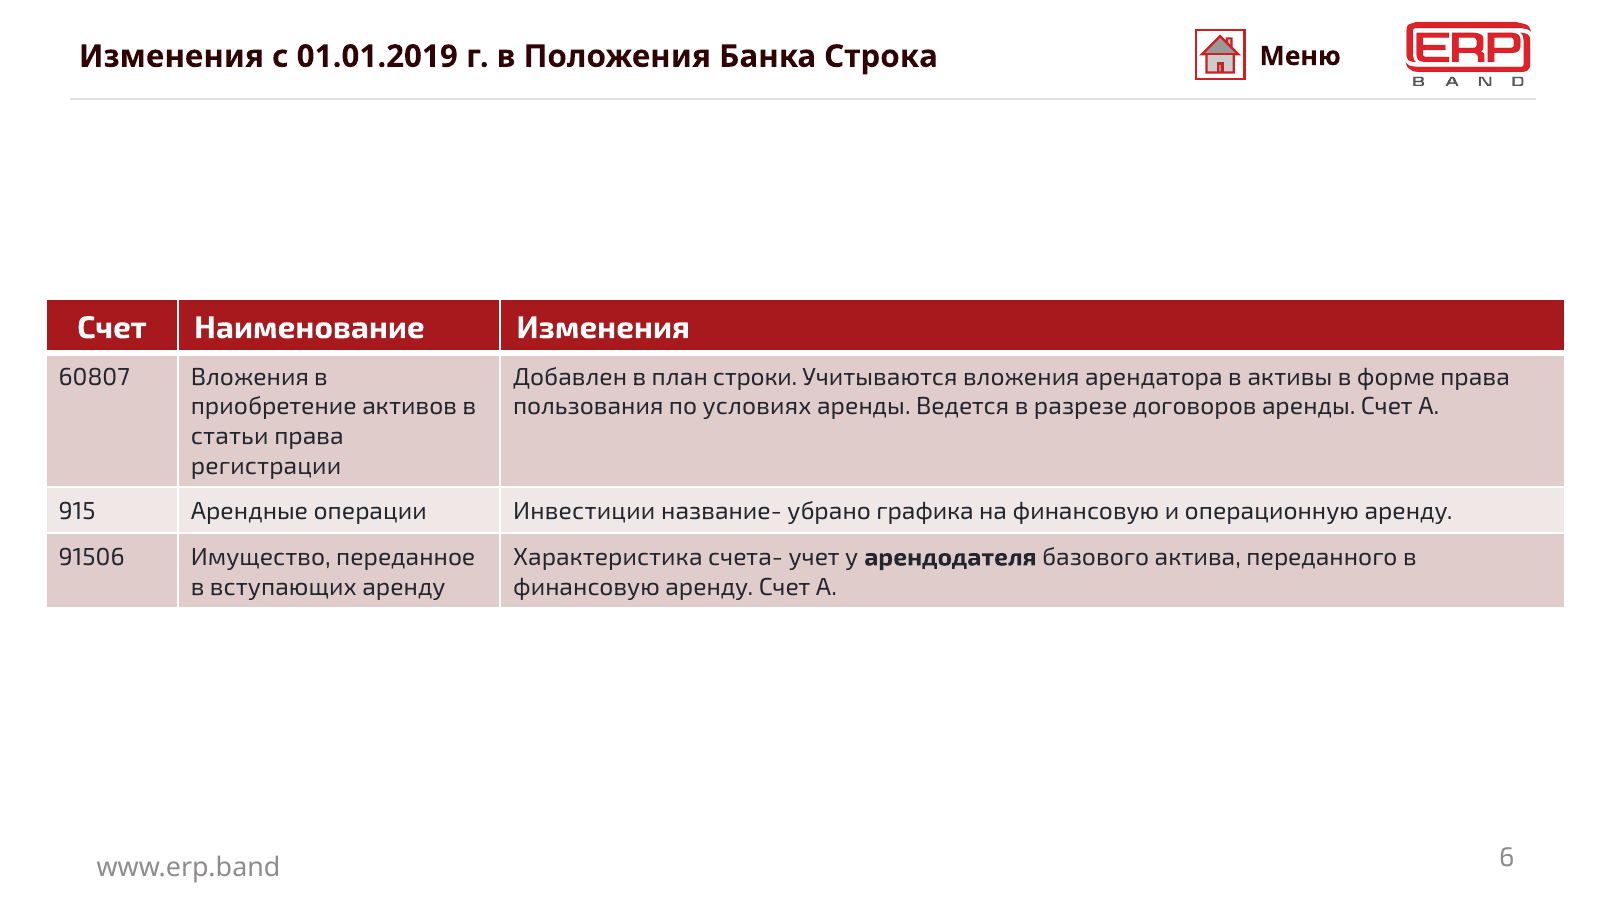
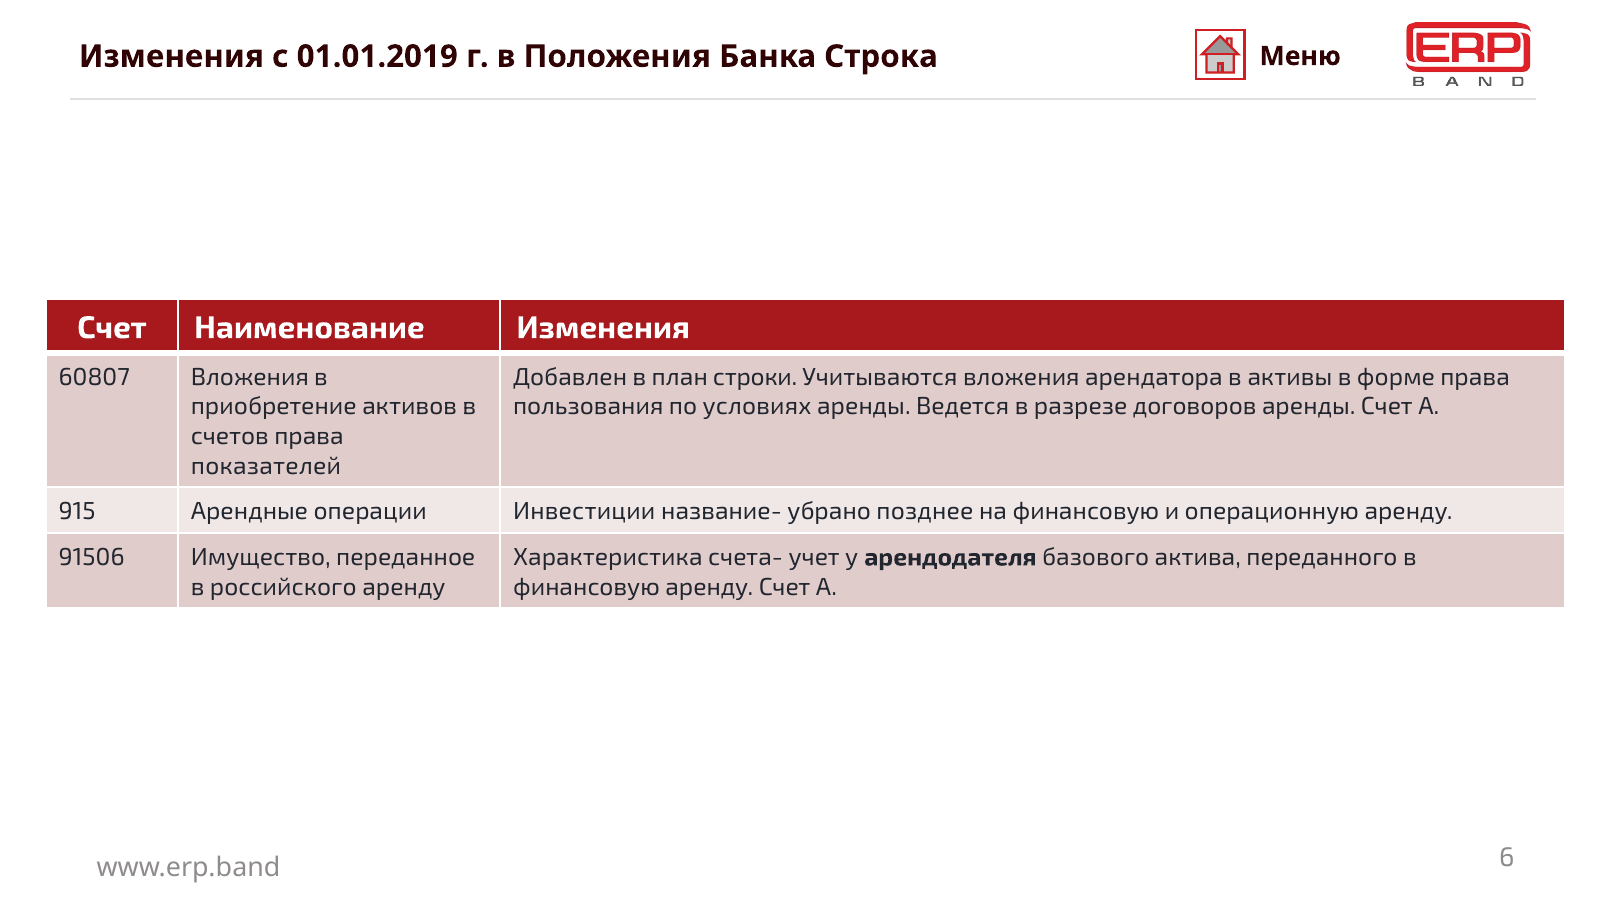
статьи: статьи -> счетов
регистрации: регистрации -> показателей
графика: графика -> позднее
вступающих: вступающих -> российского
